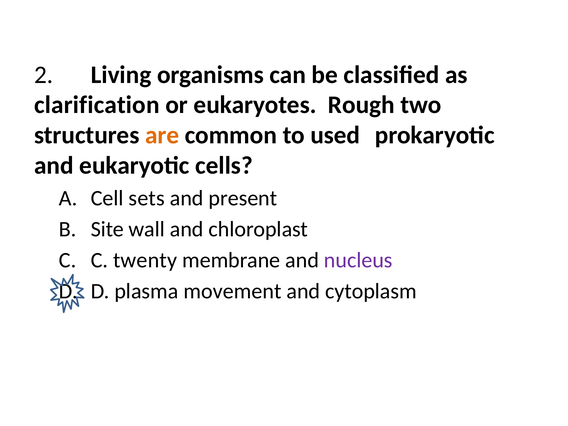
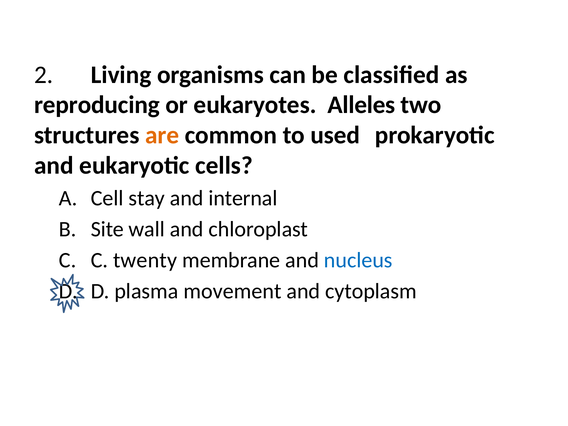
clarification: clarification -> reproducing
Rough: Rough -> Alleles
sets: sets -> stay
present: present -> internal
nucleus colour: purple -> blue
